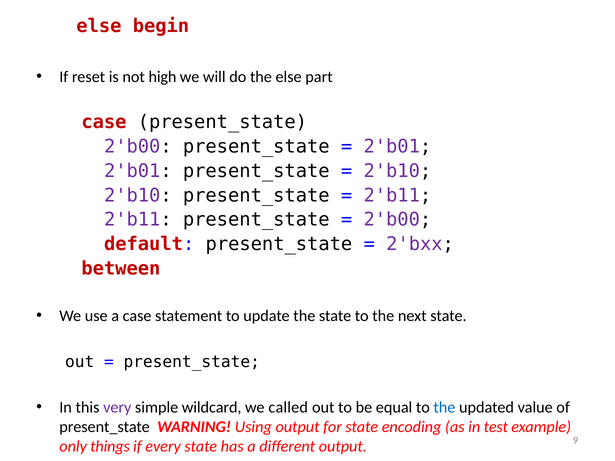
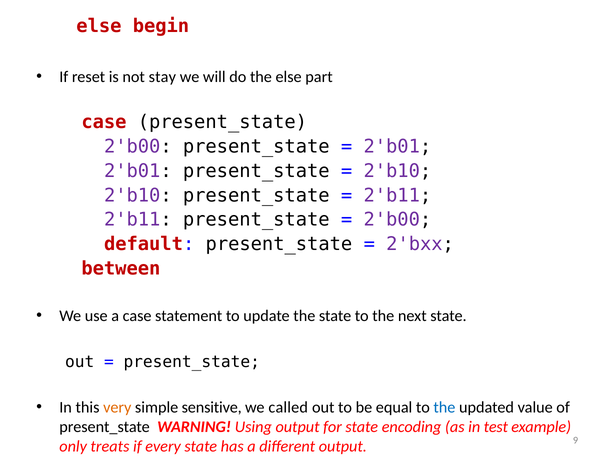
high: high -> stay
very colour: purple -> orange
wildcard: wildcard -> sensitive
things: things -> treats
